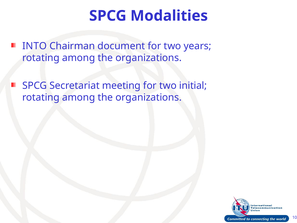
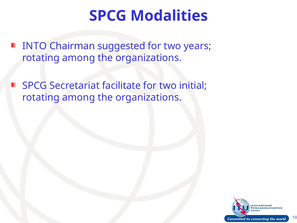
document: document -> suggested
meeting: meeting -> facilitate
